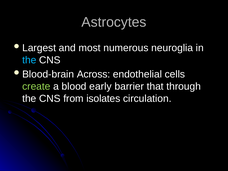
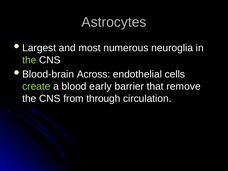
the at (29, 60) colour: light blue -> light green
through: through -> remove
isolates: isolates -> through
